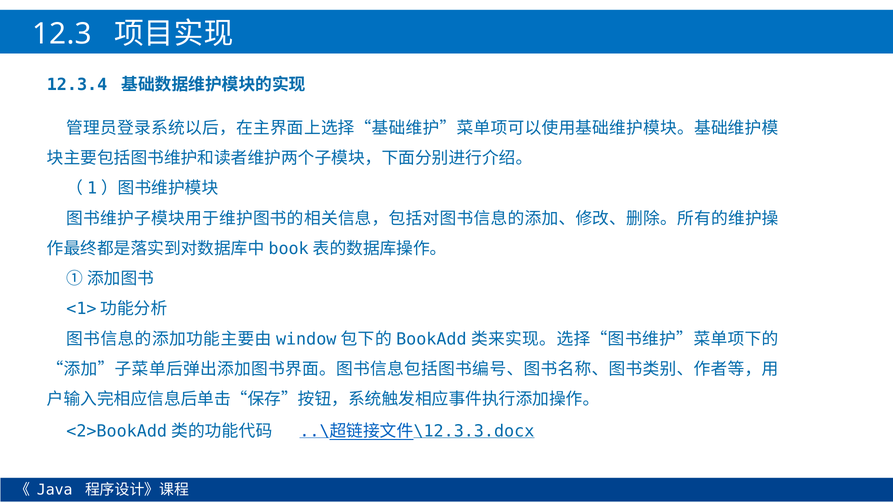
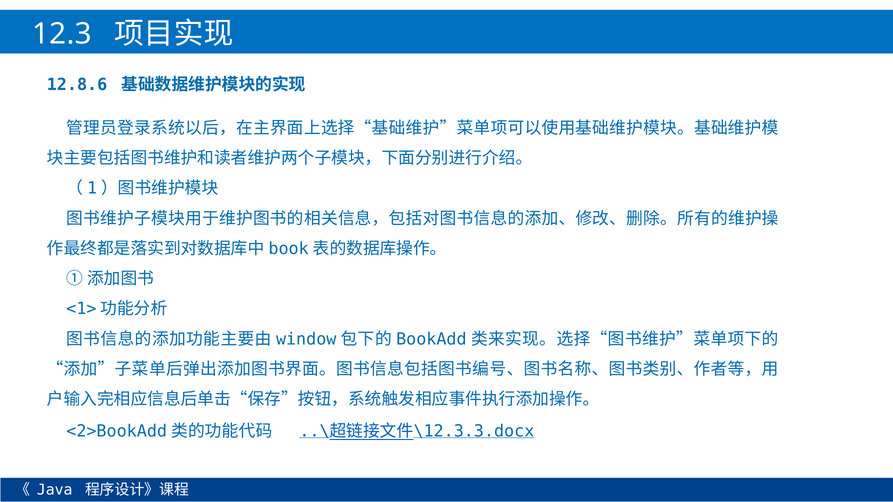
12.3.4: 12.3.4 -> 12.8.6
